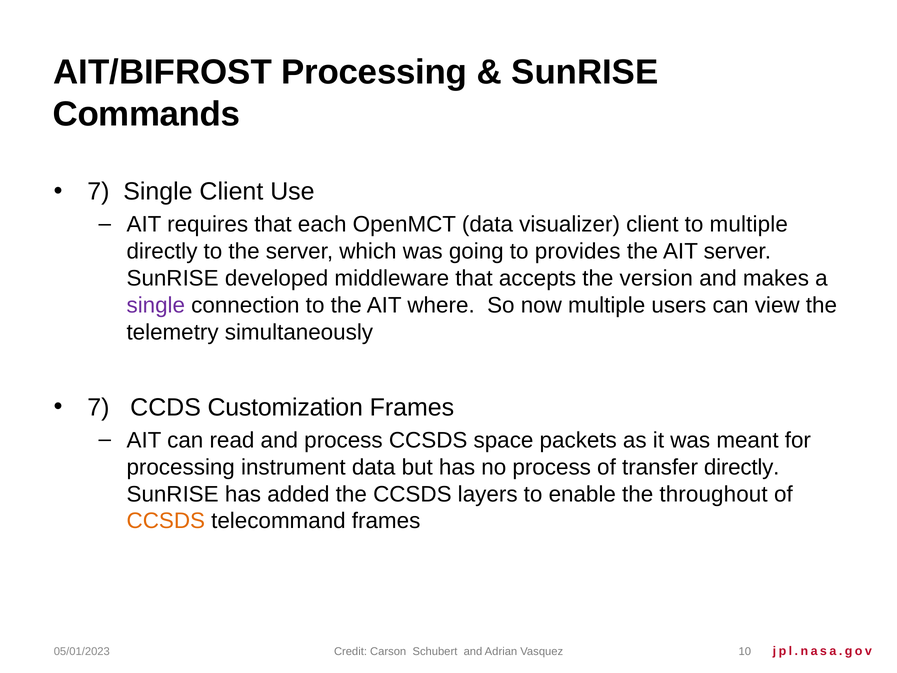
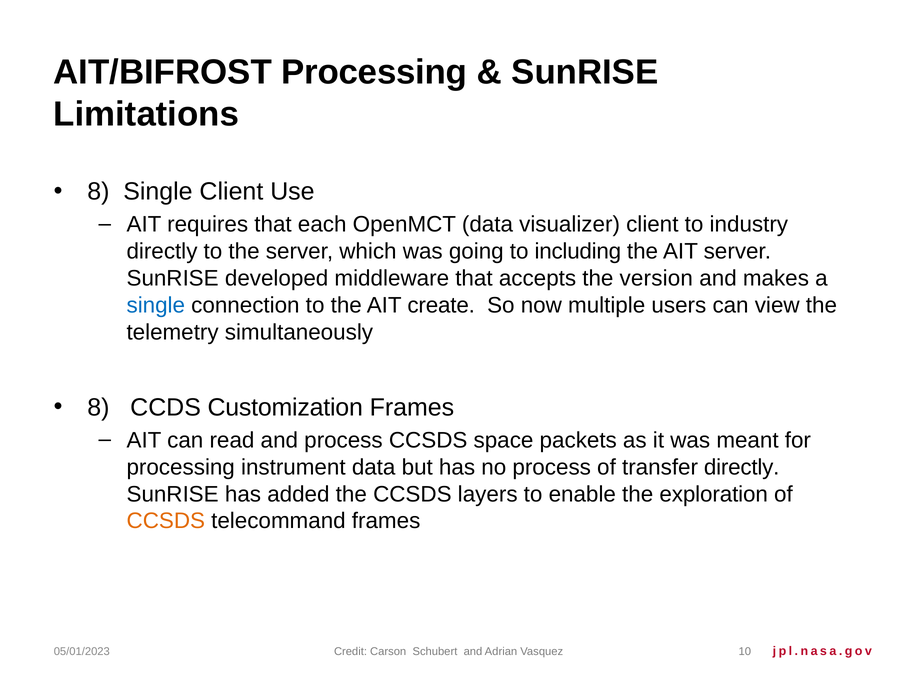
Commands: Commands -> Limitations
7 at (98, 192): 7 -> 8
to multiple: multiple -> industry
provides: provides -> including
single at (156, 305) colour: purple -> blue
where: where -> create
7 at (98, 407): 7 -> 8
throughout: throughout -> exploration
